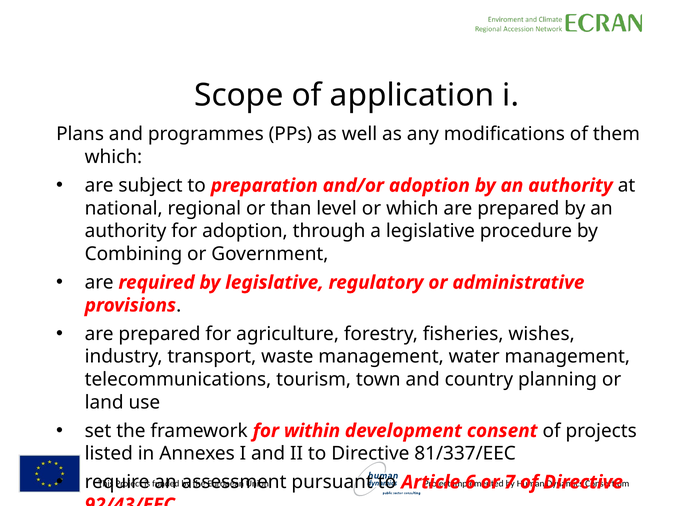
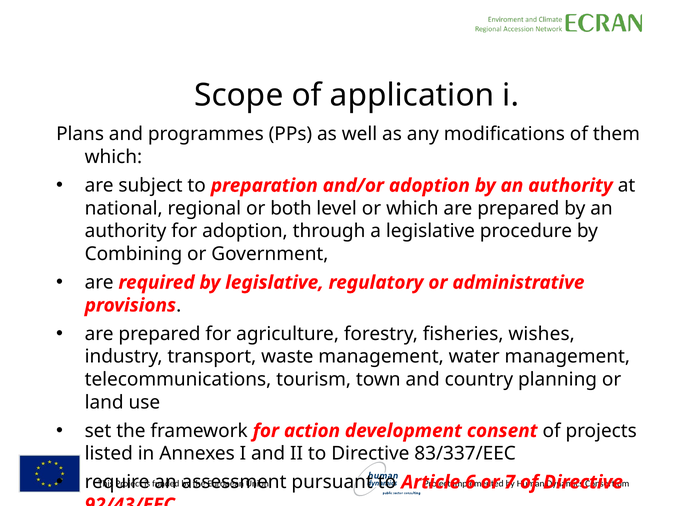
than: than -> both
within: within -> action
81/337/EEC: 81/337/EEC -> 83/337/EEC
